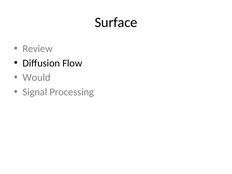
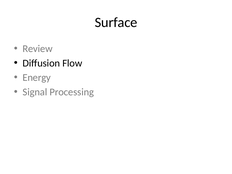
Would: Would -> Energy
